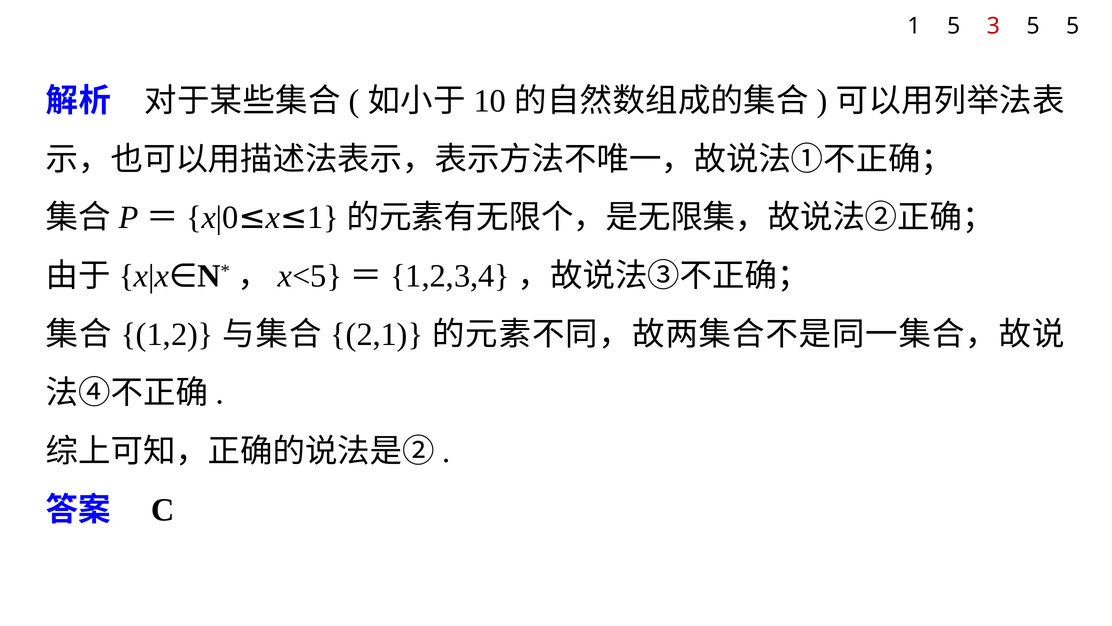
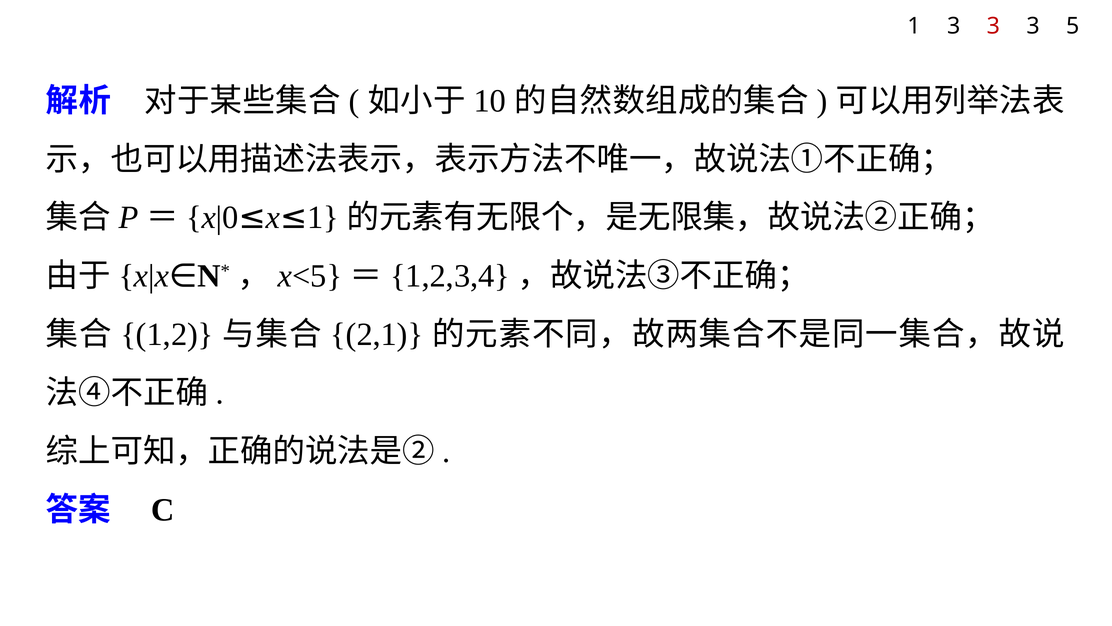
1 5: 5 -> 3
5 at (1033, 26): 5 -> 3
